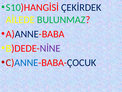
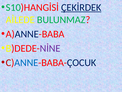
ÇEKİRDEK underline: none -> present
